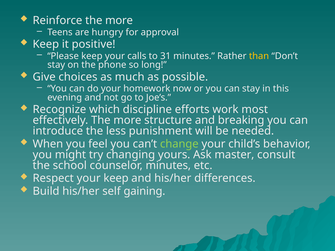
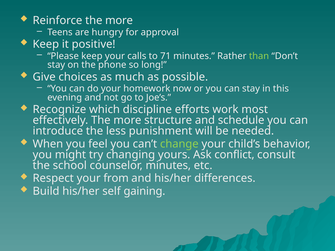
31: 31 -> 71
than colour: yellow -> light green
breaking: breaking -> schedule
master: master -> conflict
your keep: keep -> from
